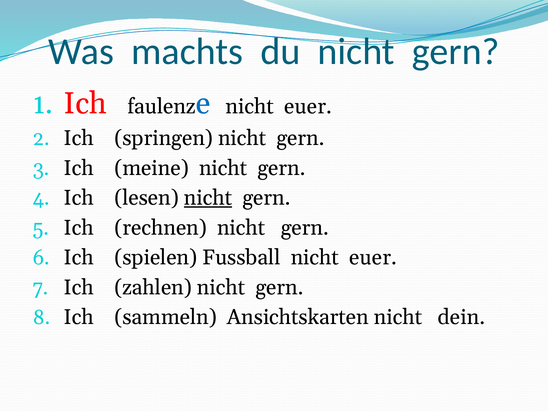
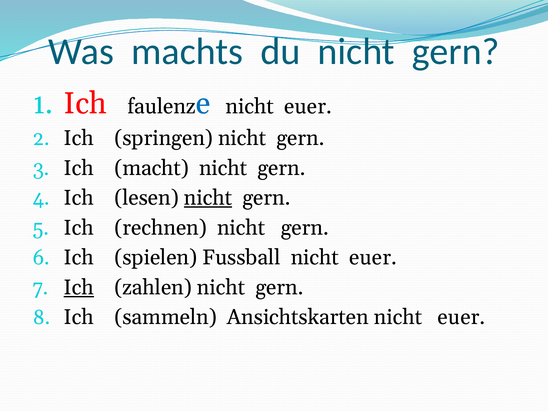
meine: meine -> macht
Ich at (79, 287) underline: none -> present
Ansichtskarten nicht dein: dein -> euer
